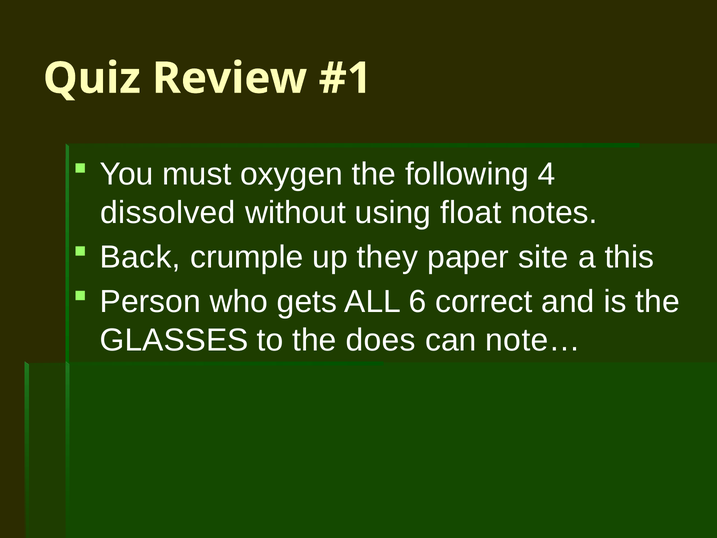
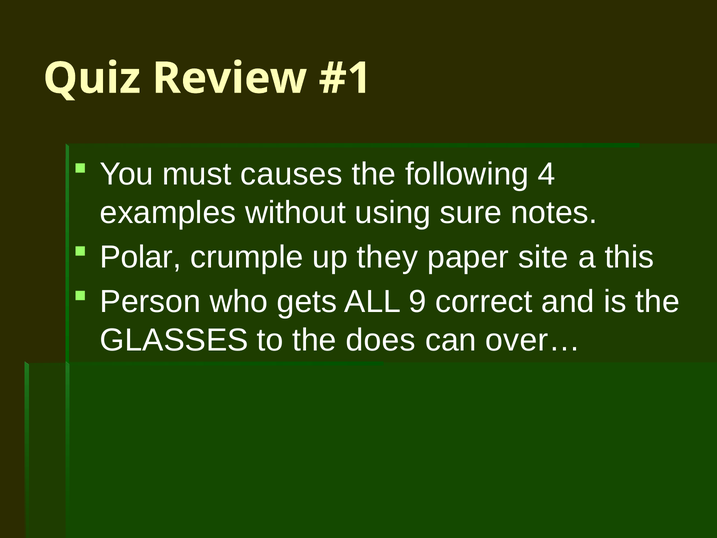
oxygen: oxygen -> causes
dissolved: dissolved -> examples
float: float -> sure
Back: Back -> Polar
6: 6 -> 9
note…: note… -> over…
